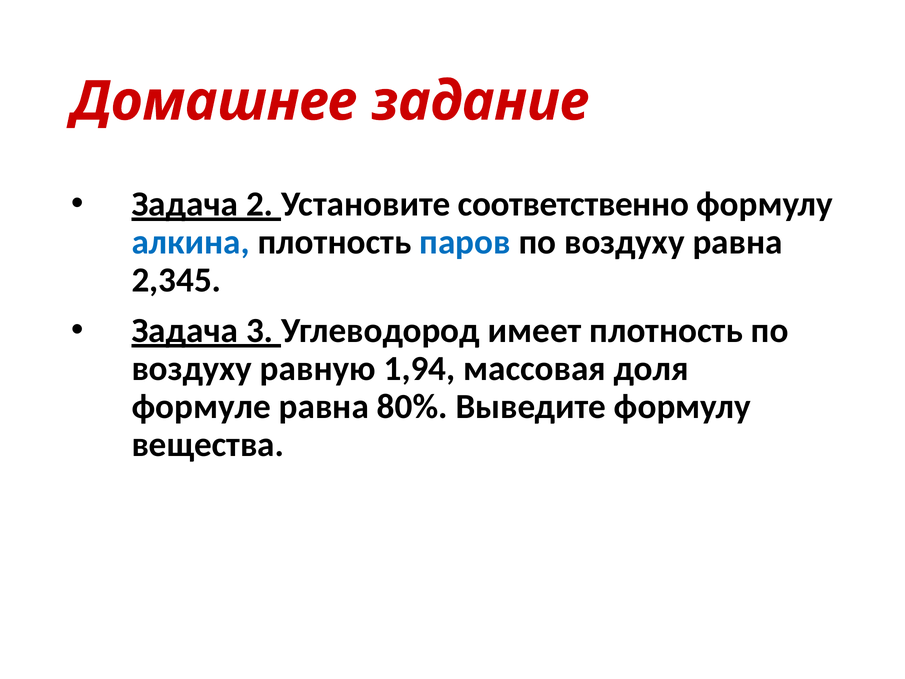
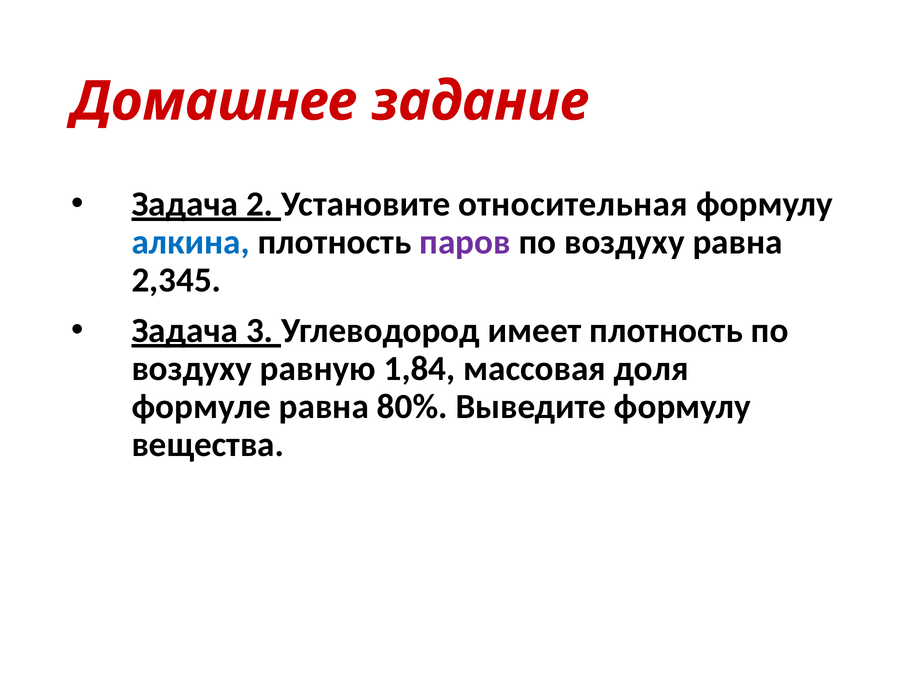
соответственно: соответственно -> относительная
паров colour: blue -> purple
1,94: 1,94 -> 1,84
